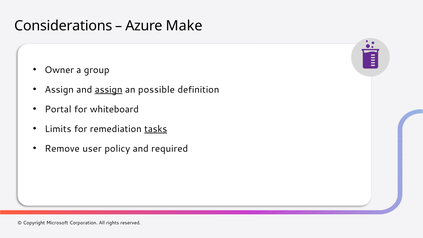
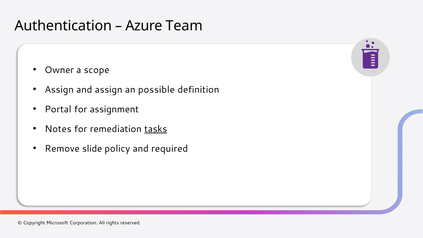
Considerations: Considerations -> Authentication
Make: Make -> Team
group: group -> scope
assign at (109, 90) underline: present -> none
whiteboard: whiteboard -> assignment
Limits: Limits -> Notes
user: user -> slide
